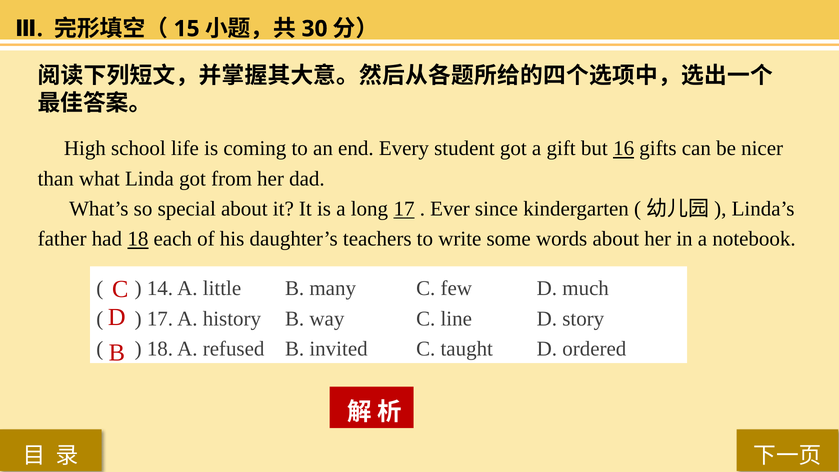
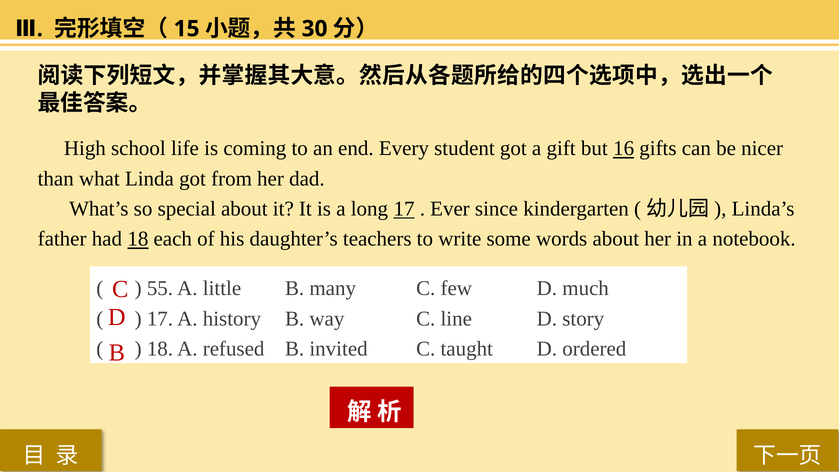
14: 14 -> 55
